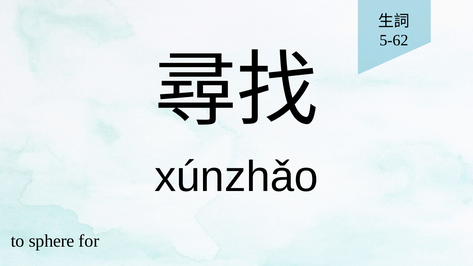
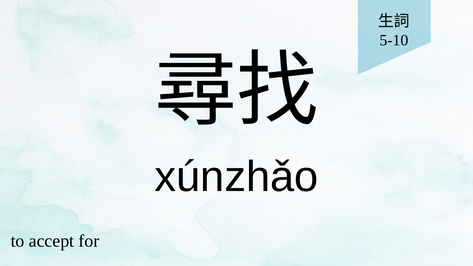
5-62: 5-62 -> 5-10
sphere: sphere -> accept
